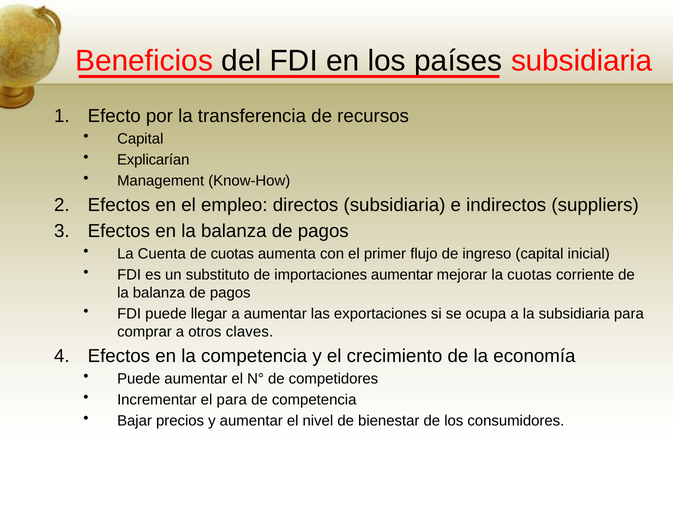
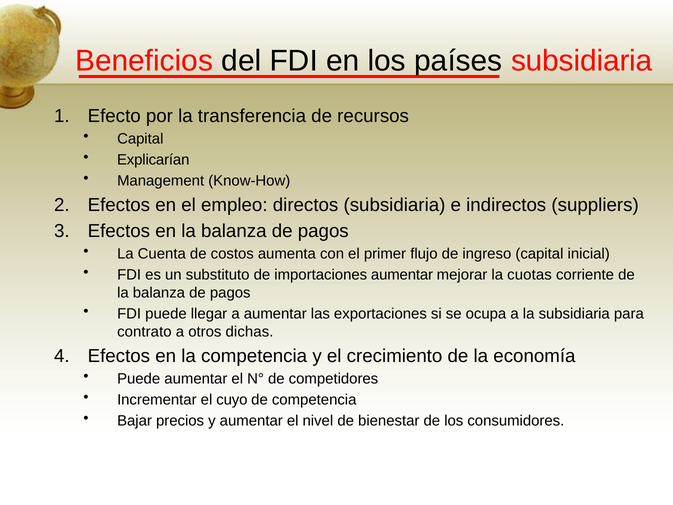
de cuotas: cuotas -> costos
comprar: comprar -> contrato
claves: claves -> dichas
el para: para -> cuyo
